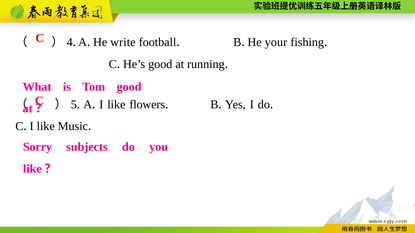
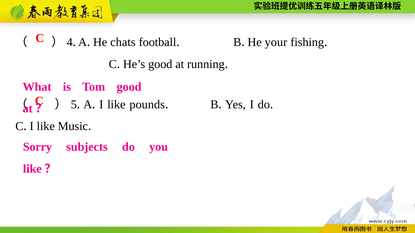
write: write -> chats
flowers: flowers -> pounds
